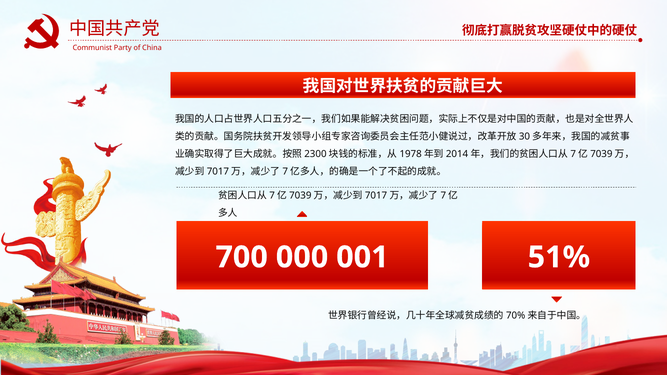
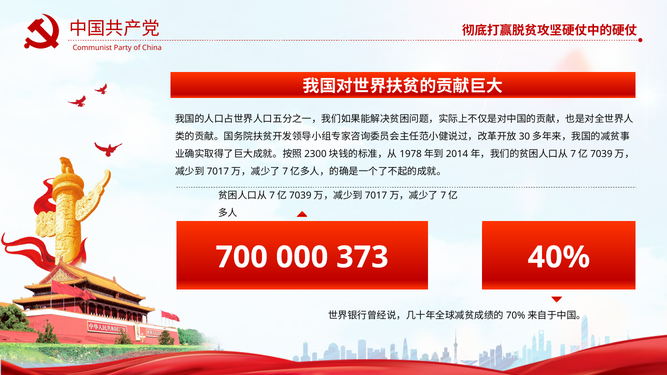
001: 001 -> 373
51%: 51% -> 40%
